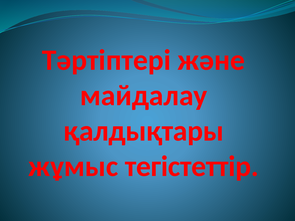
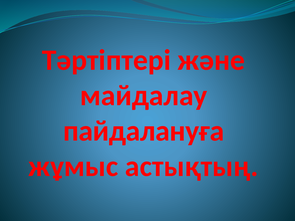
қалдықтары: қалдықтары -> пайдалануға
тегiстеттiр: тегiстеттiр -> астықтың
